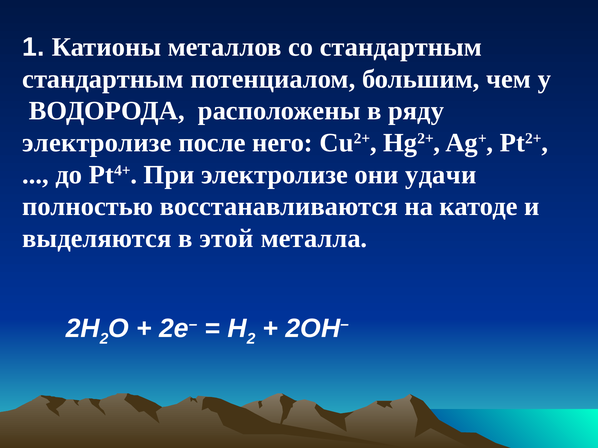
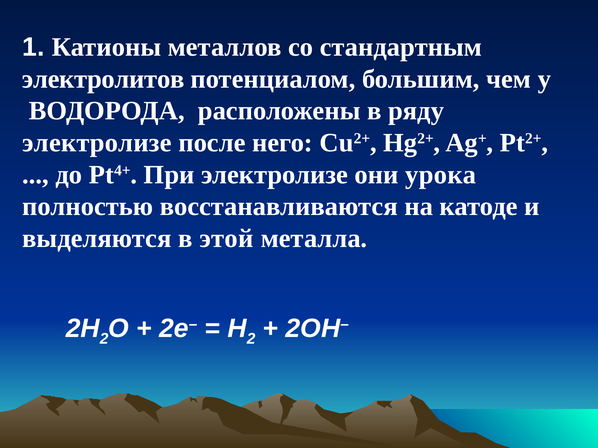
стандартным at (103, 79): стандартным -> электролитов
удачи: удачи -> урока
